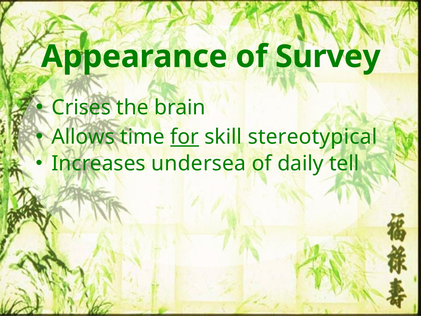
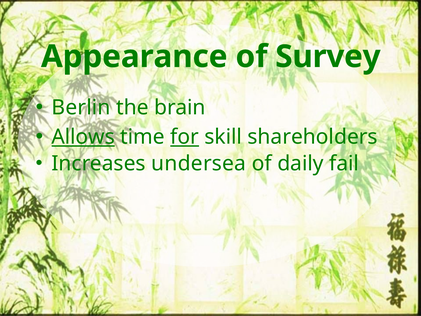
Crises: Crises -> Berlin
Allows underline: none -> present
stereotypical: stereotypical -> shareholders
tell: tell -> fail
